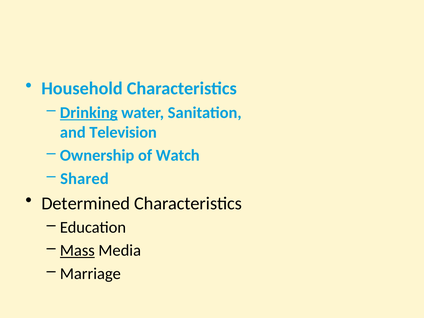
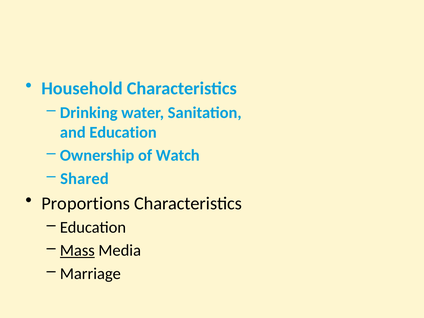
Drinking underline: present -> none
and Television: Television -> Education
Determined: Determined -> Proportions
